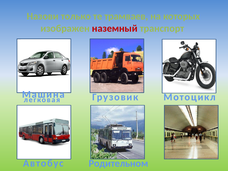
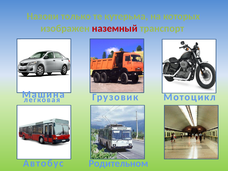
трамваев: трамваев -> кутерьма
